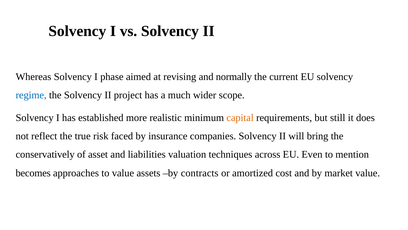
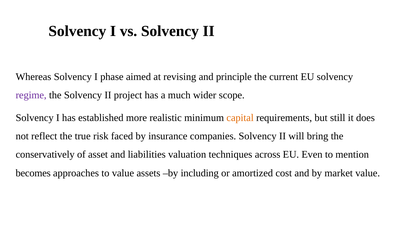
normally: normally -> principle
regime colour: blue -> purple
contracts: contracts -> including
